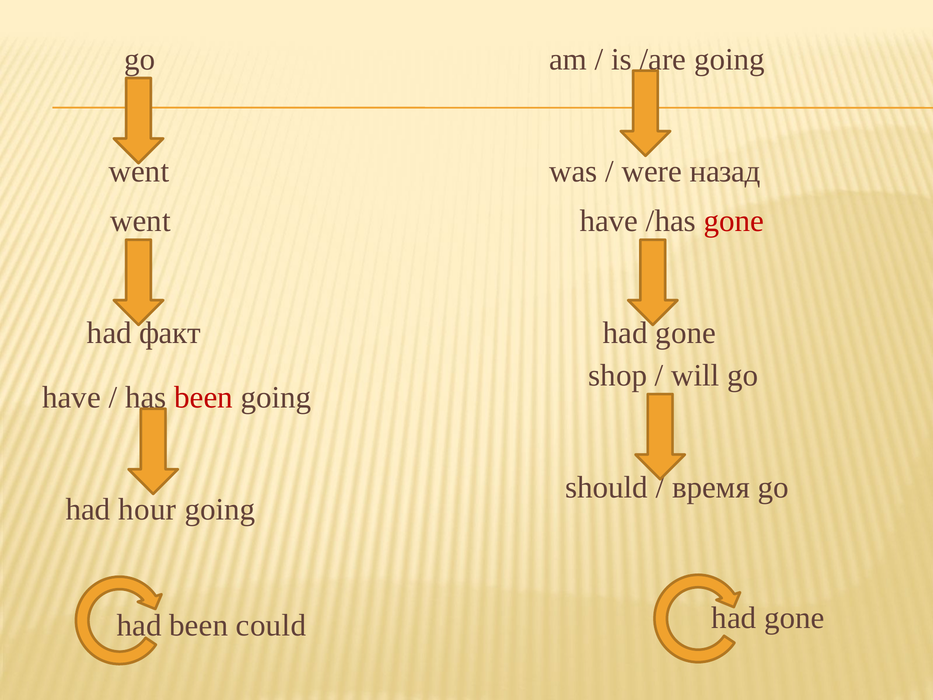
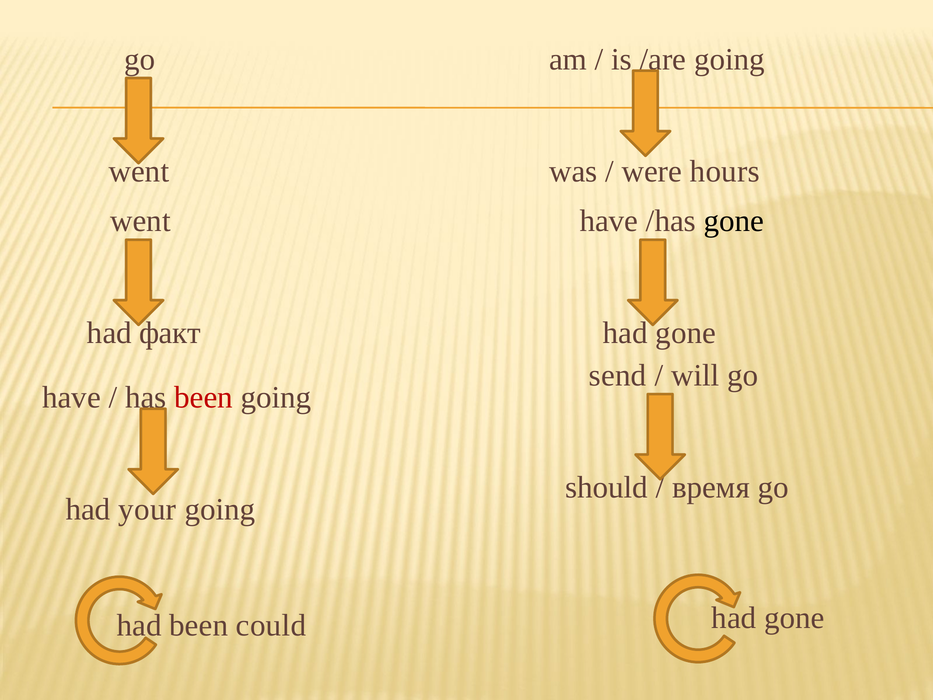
назад: назад -> hours
gone at (734, 221) colour: red -> black
shop: shop -> send
hour: hour -> your
